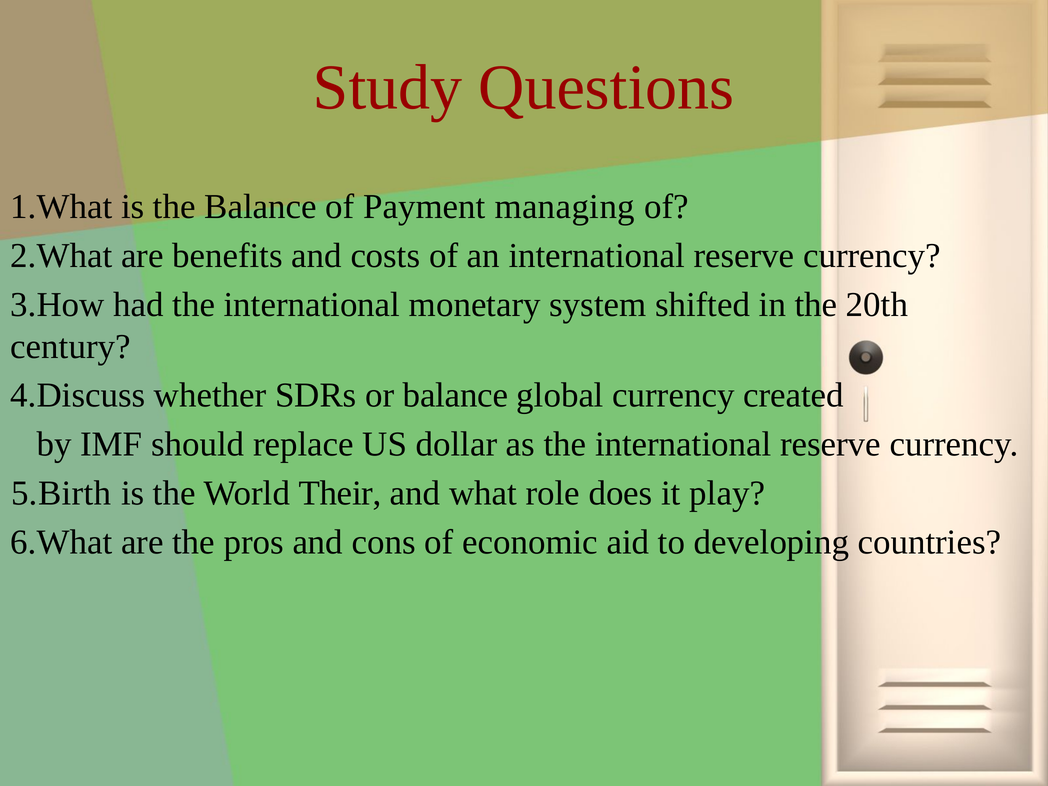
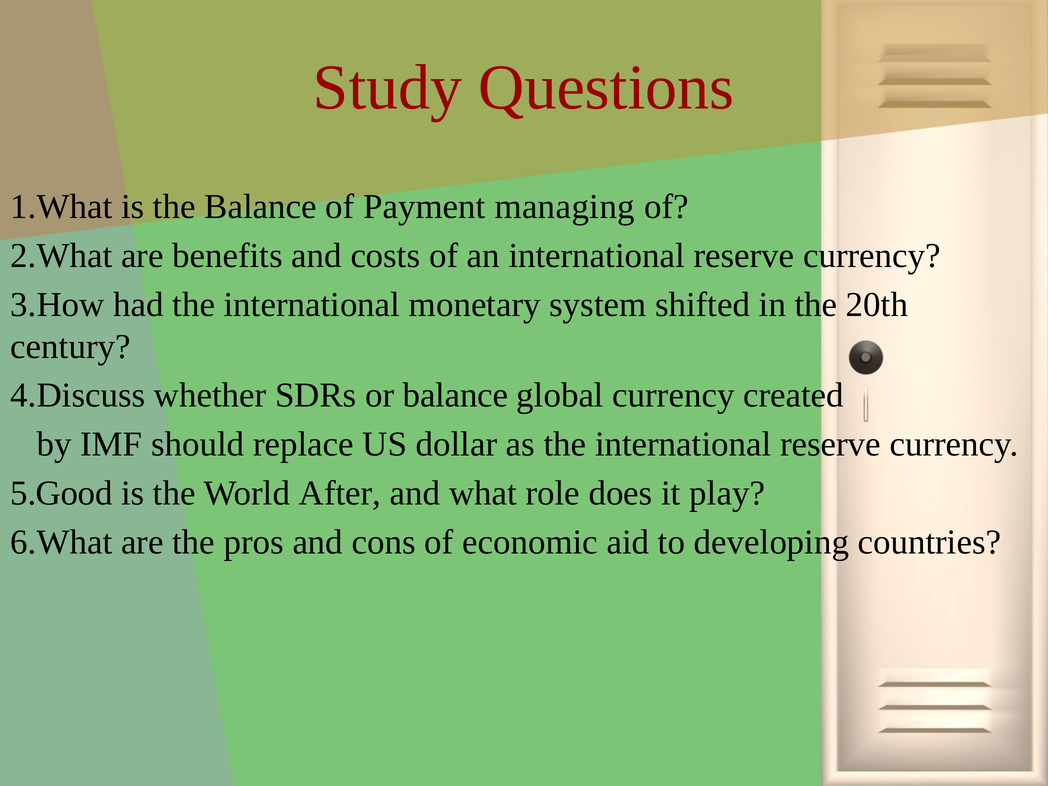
5.Birth: 5.Birth -> 5.Good
Their: Their -> After
